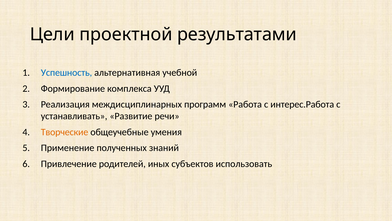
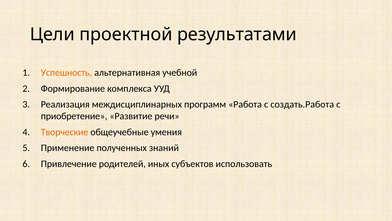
Успешность colour: blue -> orange
интерес.Работа: интерес.Работа -> создать.Работа
устанавливать: устанавливать -> приобретение
